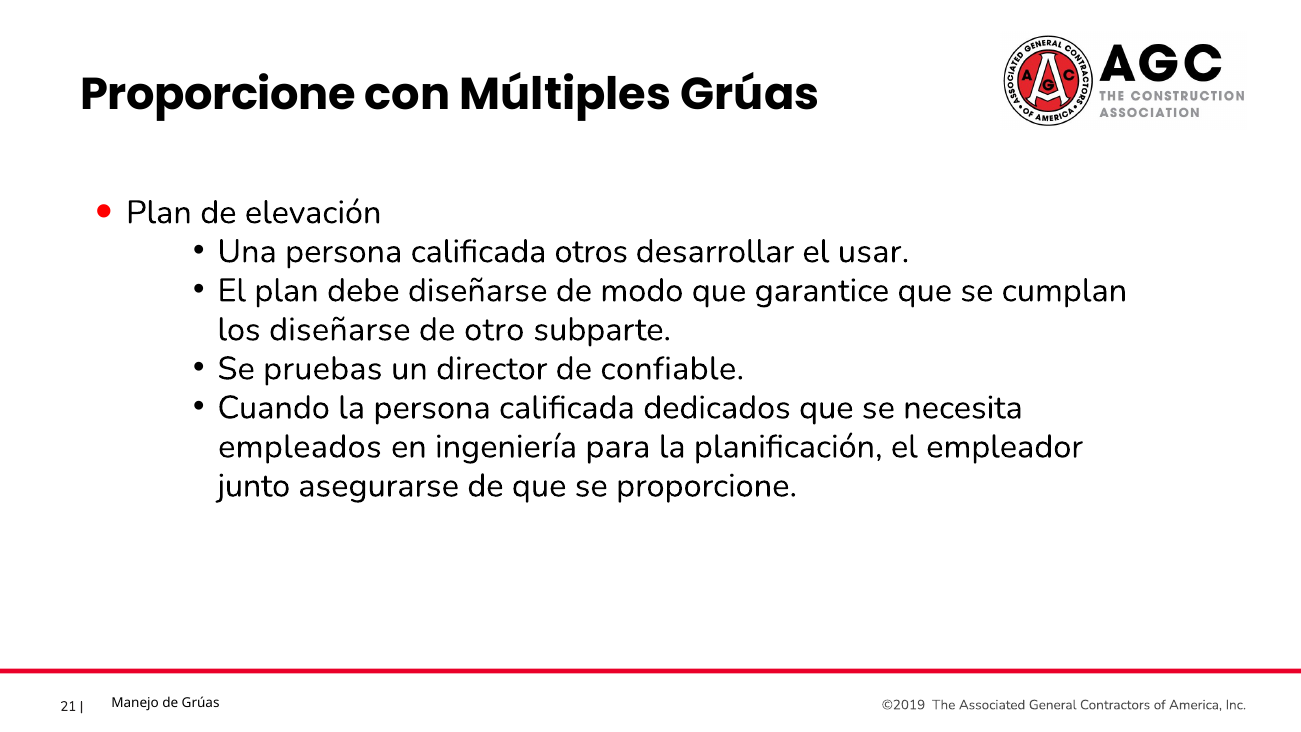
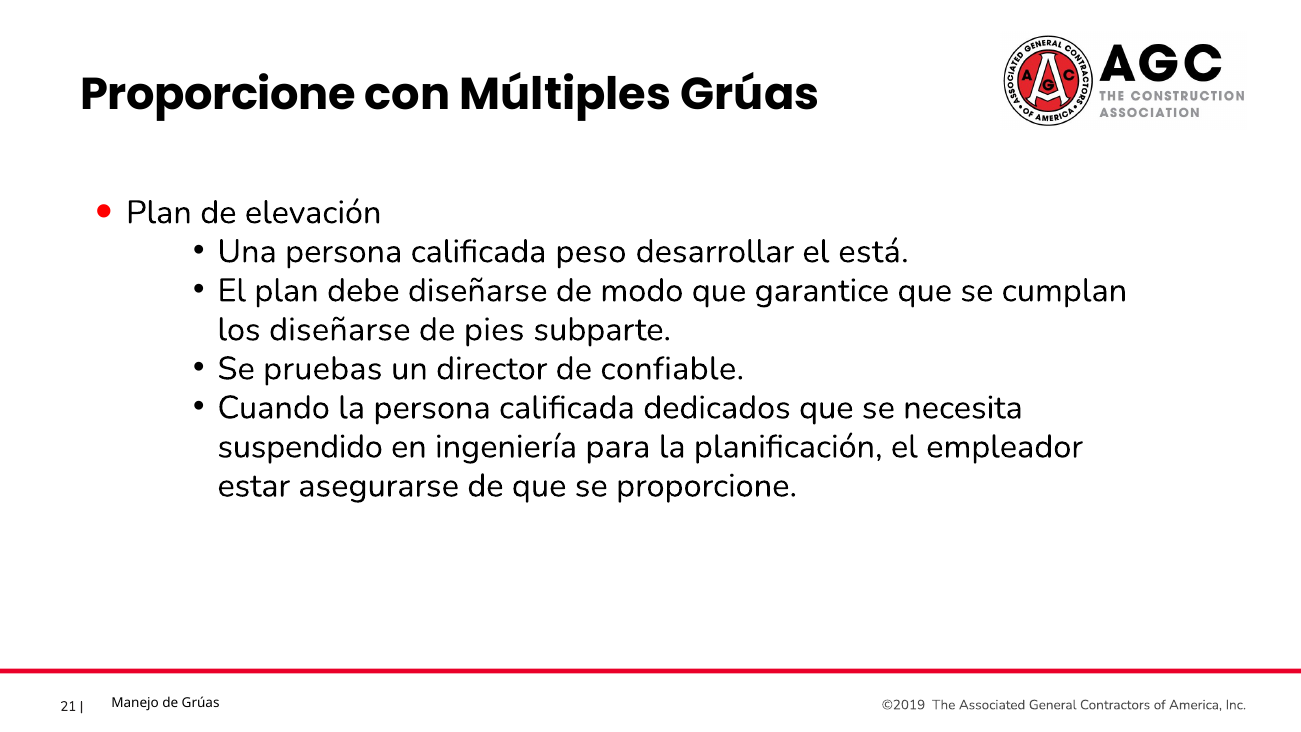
otros: otros -> peso
usar: usar -> está
otro: otro -> pies
empleados: empleados -> suspendido
junto: junto -> estar
